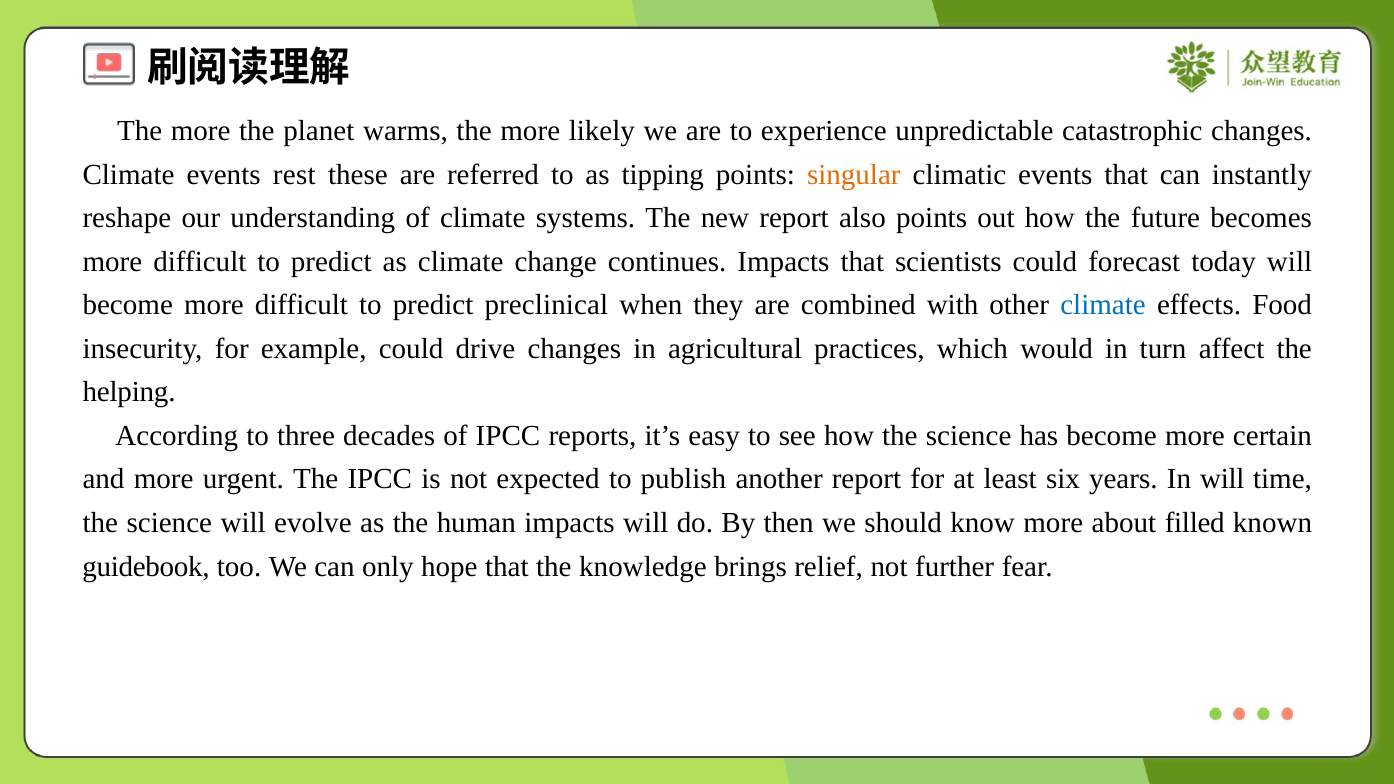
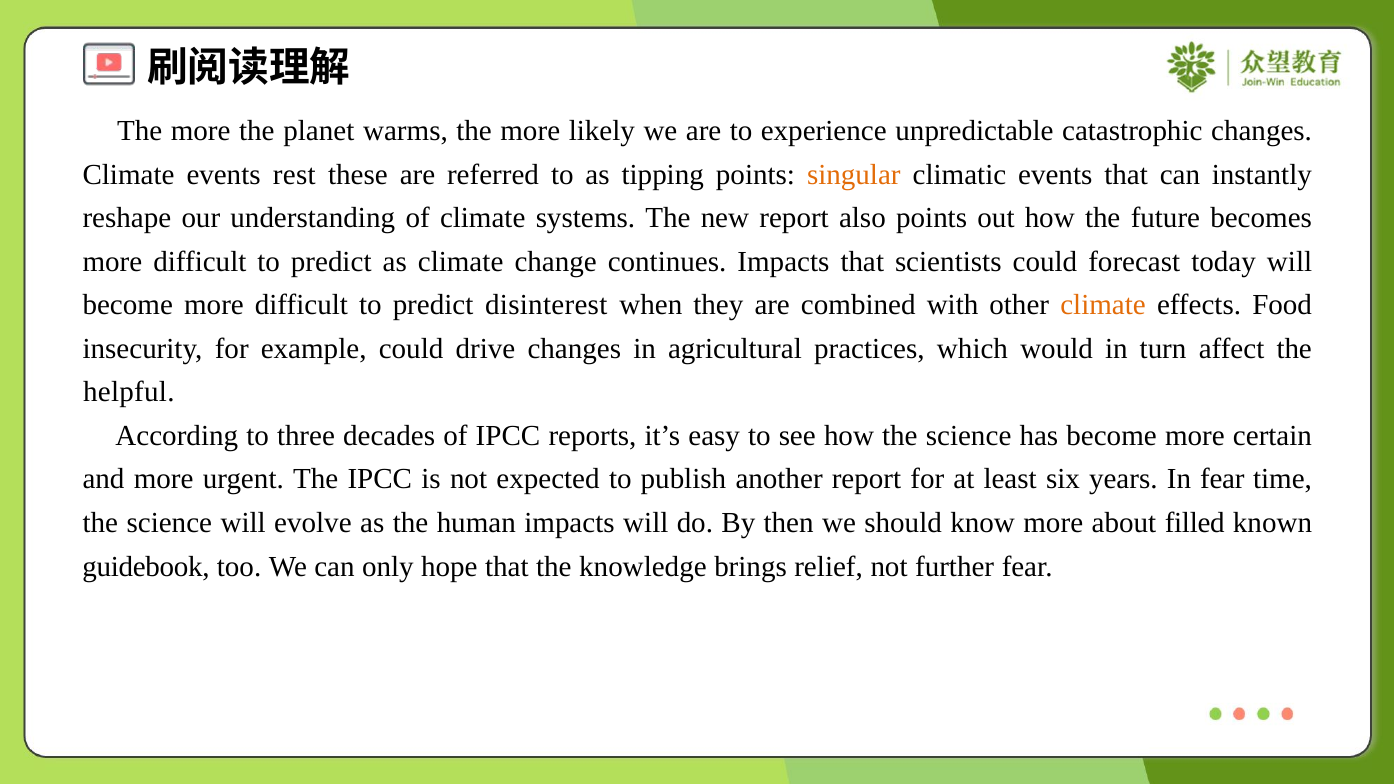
preclinical: preclinical -> disinterest
climate at (1103, 305) colour: blue -> orange
helping: helping -> helpful
In will: will -> fear
